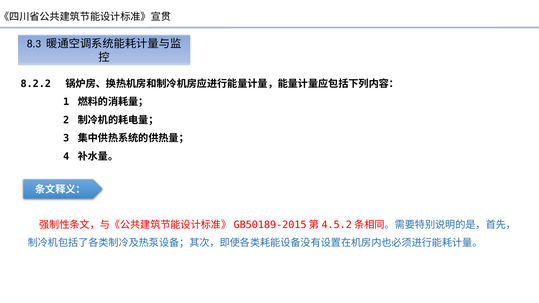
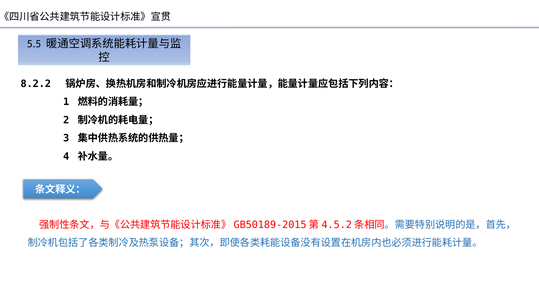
8.3: 8.3 -> 5.5
